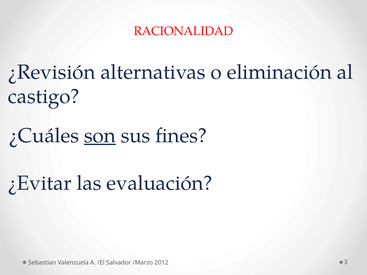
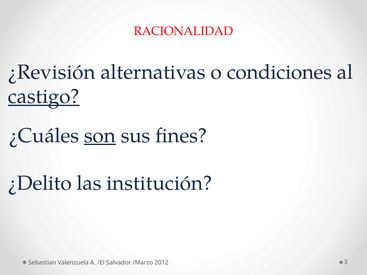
eliminación: eliminación -> condiciones
castigo underline: none -> present
¿Evitar: ¿Evitar -> ¿Delito
evaluación: evaluación -> institución
